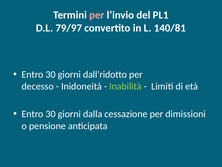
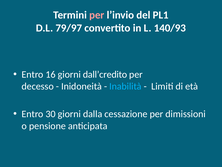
140/81: 140/81 -> 140/93
30 at (51, 74): 30 -> 16
dall’ridotto: dall’ridotto -> dall’credito
Inabilità colour: light green -> light blue
